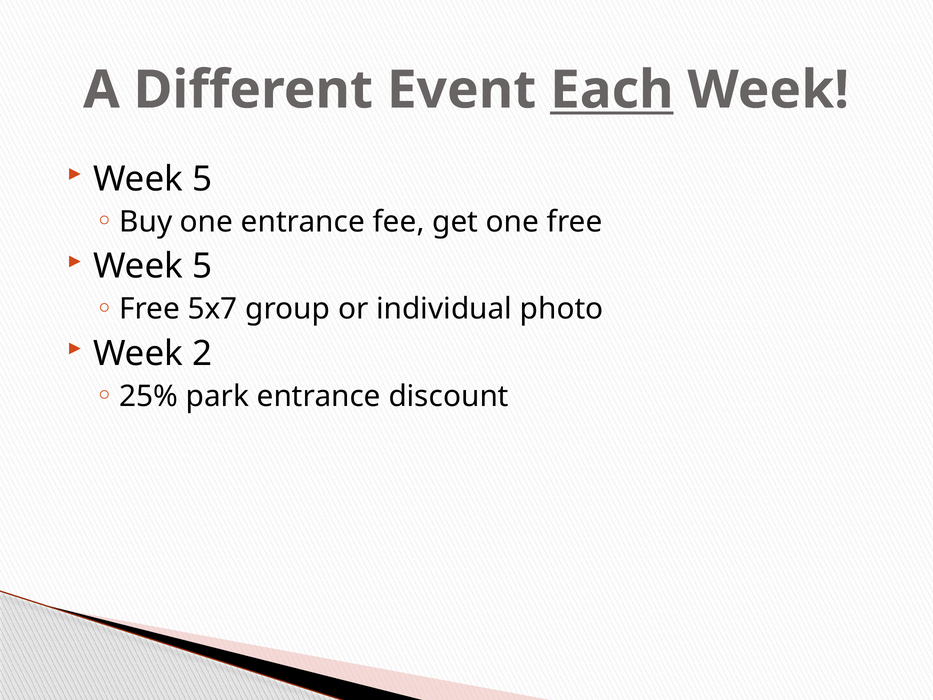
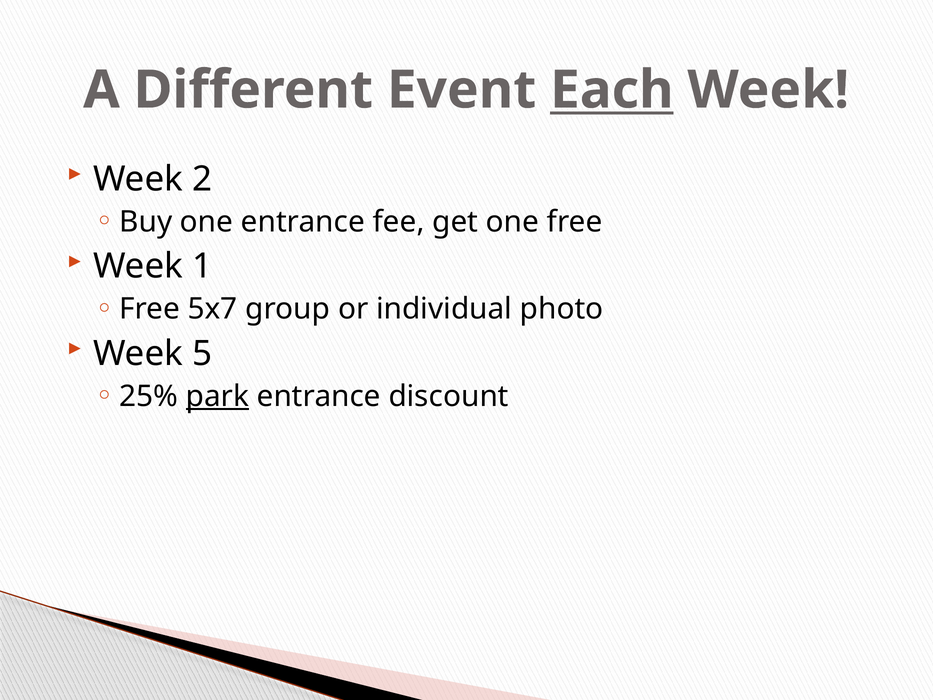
5 at (202, 179): 5 -> 2
5 at (202, 266): 5 -> 1
2: 2 -> 5
park underline: none -> present
